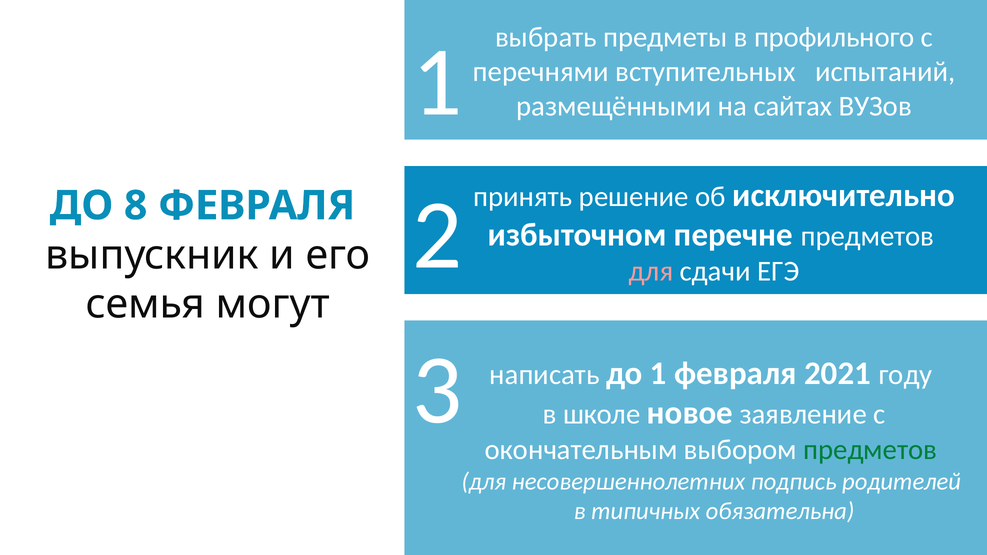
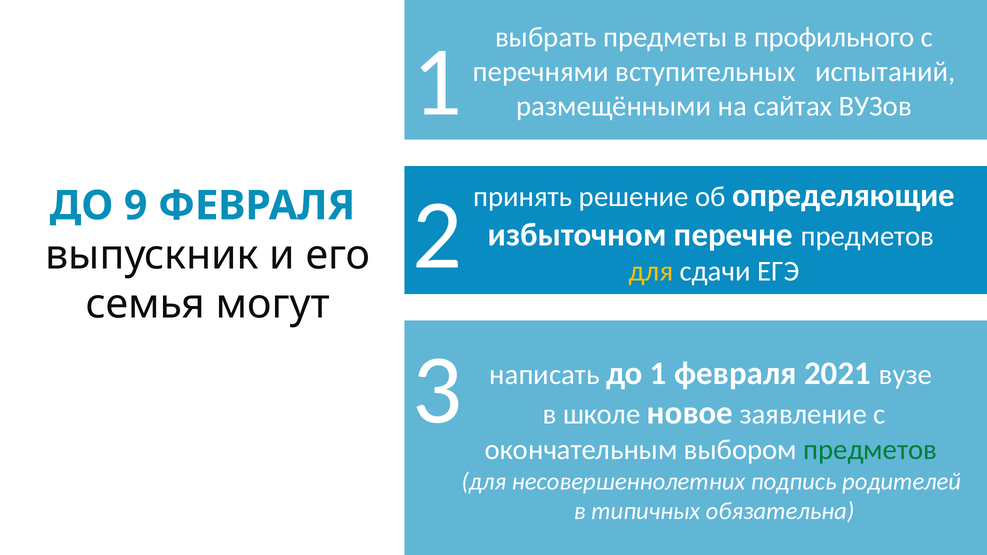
исключительно: исключительно -> определяющие
8: 8 -> 9
для at (651, 272) colour: pink -> yellow
году: году -> вузе
